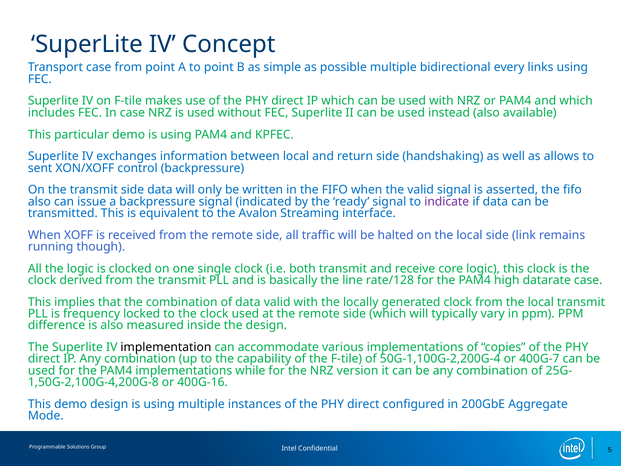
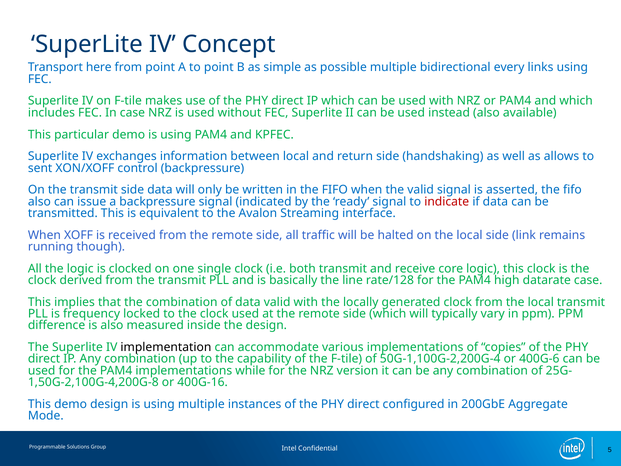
Transport case: case -> here
indicate colour: purple -> red
400G-7: 400G-7 -> 400G-6
